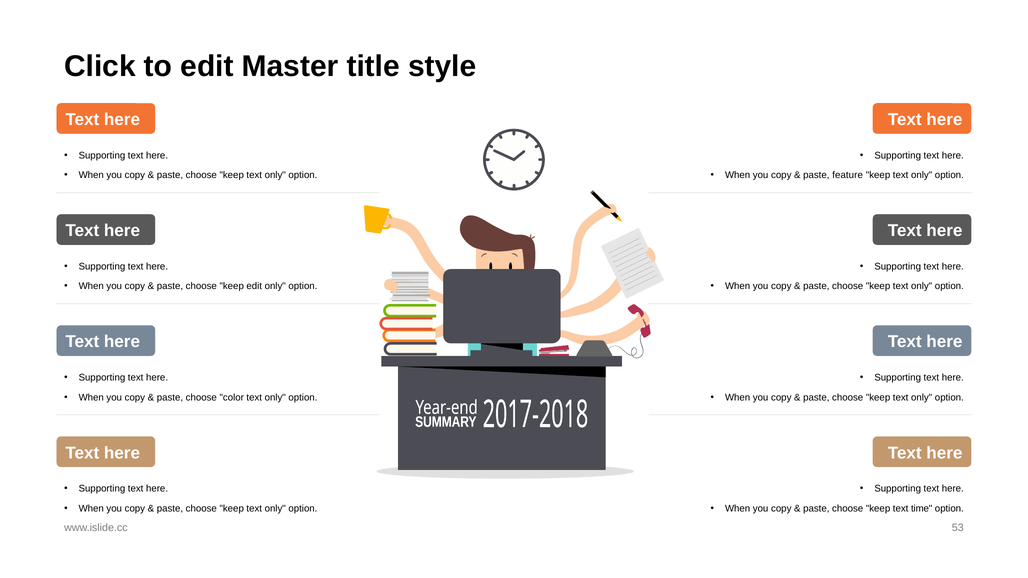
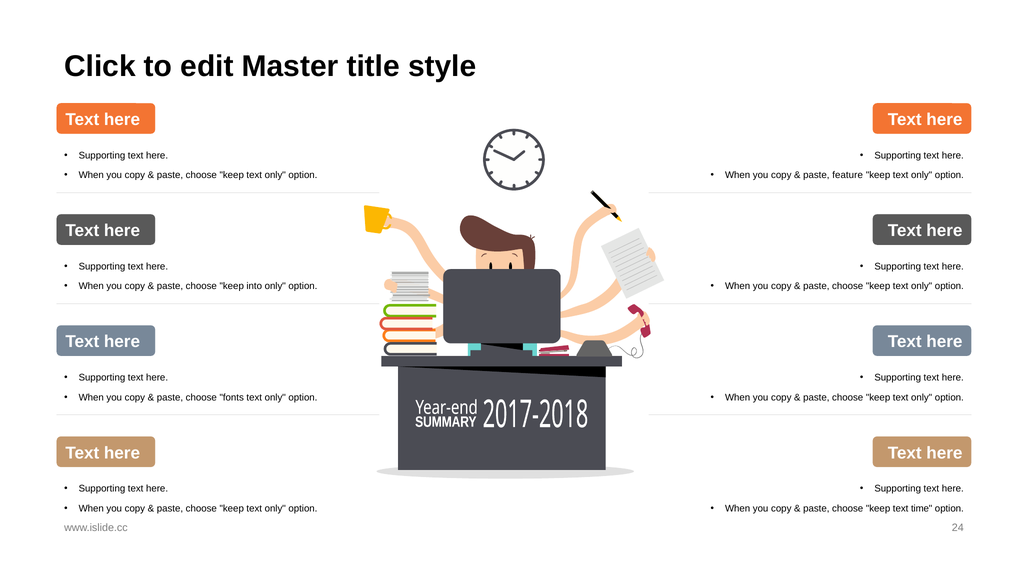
keep edit: edit -> into
color: color -> fonts
53: 53 -> 24
